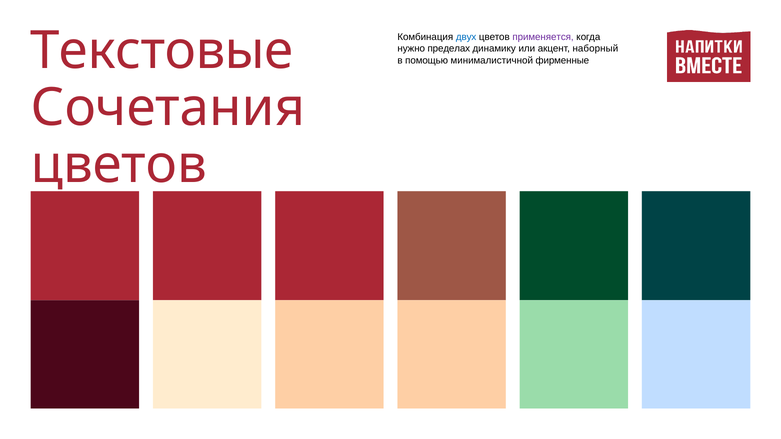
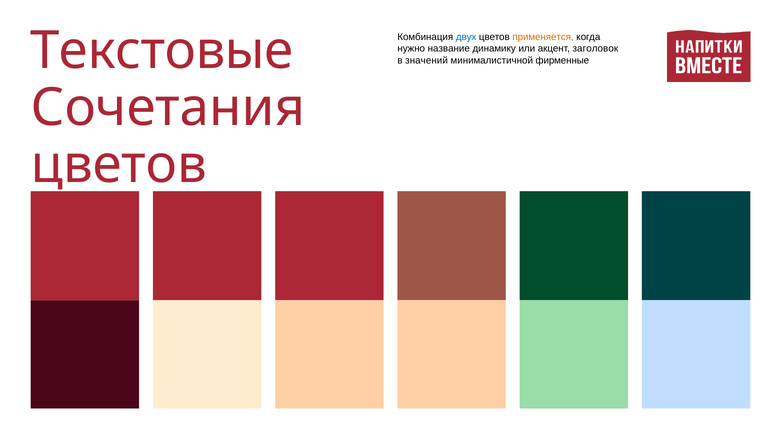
применяется colour: purple -> orange
пределах: пределах -> название
наборный: наборный -> заголовок
помощью: помощью -> значений
